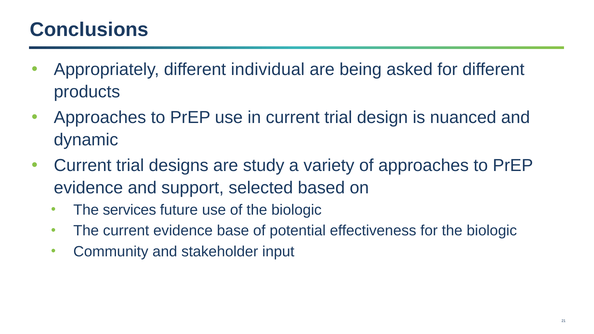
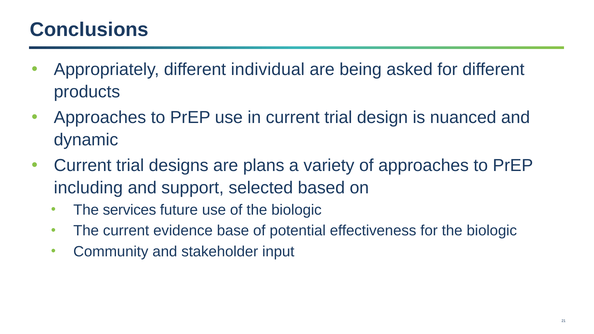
study: study -> plans
evidence at (88, 188): evidence -> including
